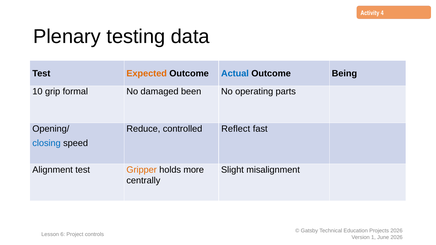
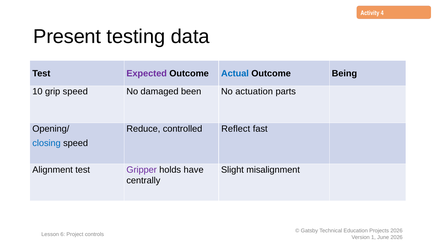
Plenary: Plenary -> Present
Expected colour: orange -> purple
grip formal: formal -> speed
operating: operating -> actuation
Gripper colour: orange -> purple
more: more -> have
